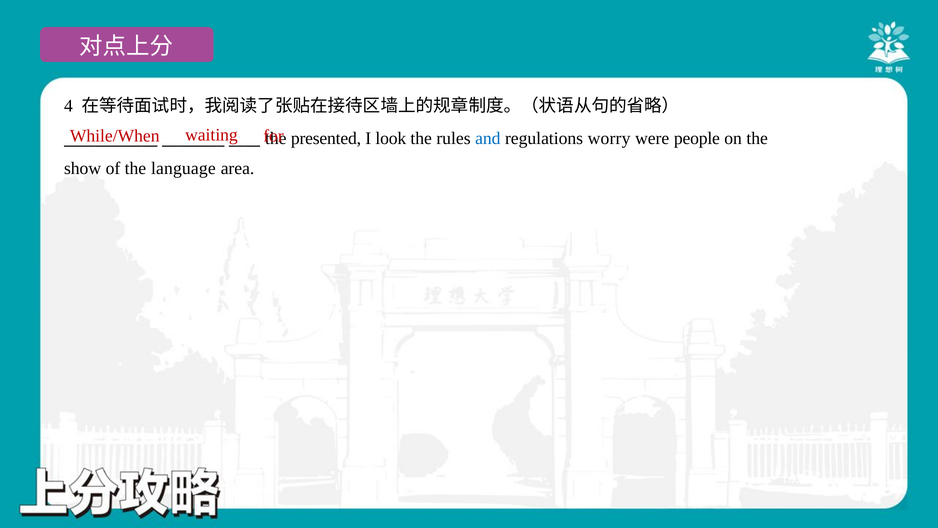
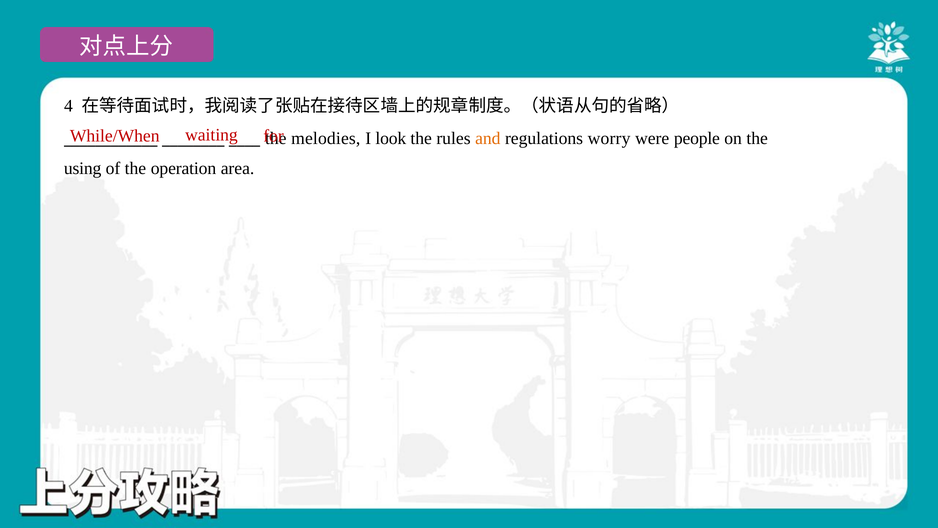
presented: presented -> melodies
and colour: blue -> orange
show: show -> using
language: language -> operation
